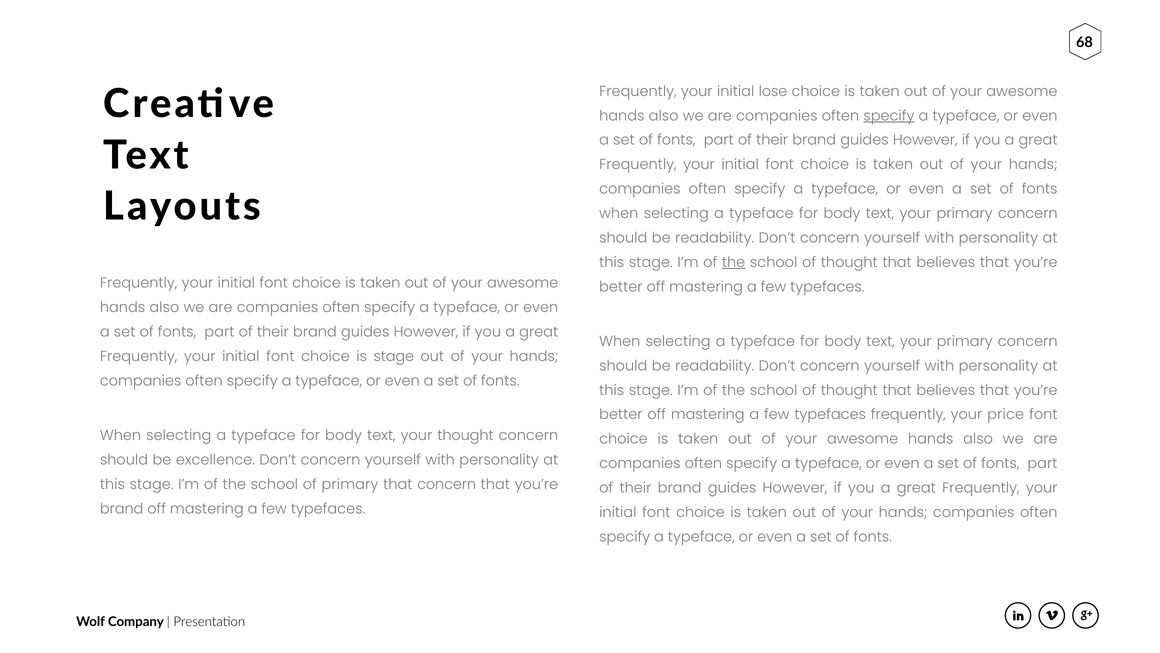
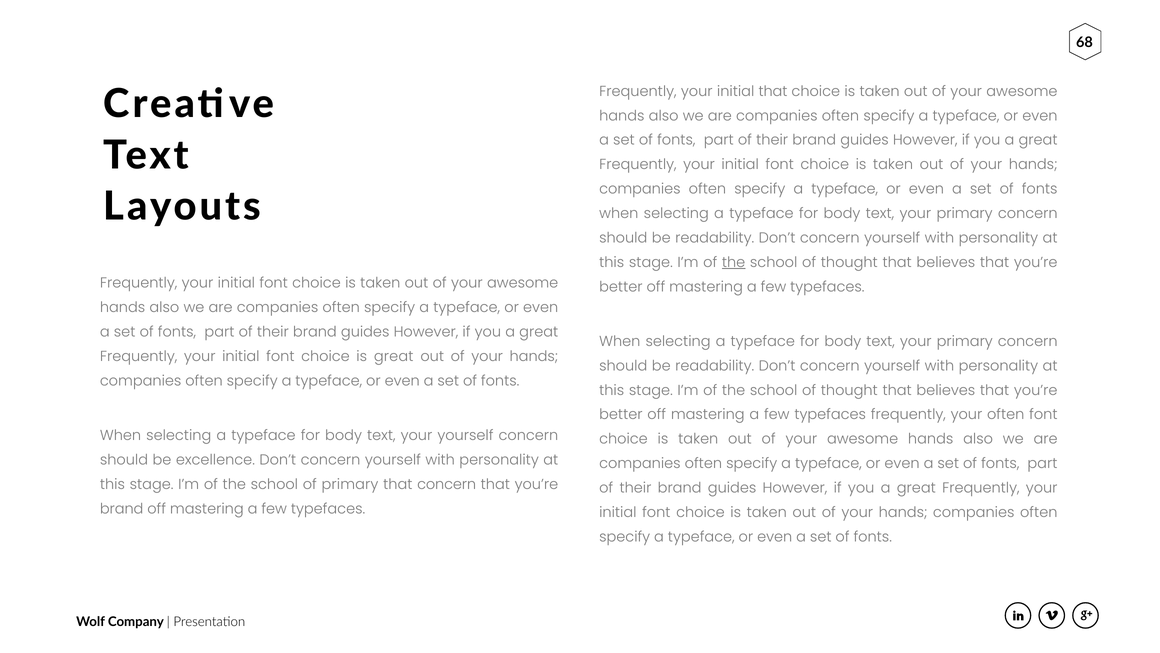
initial lose: lose -> that
specify at (889, 116) underline: present -> none
is stage: stage -> great
your price: price -> often
your thought: thought -> yourself
